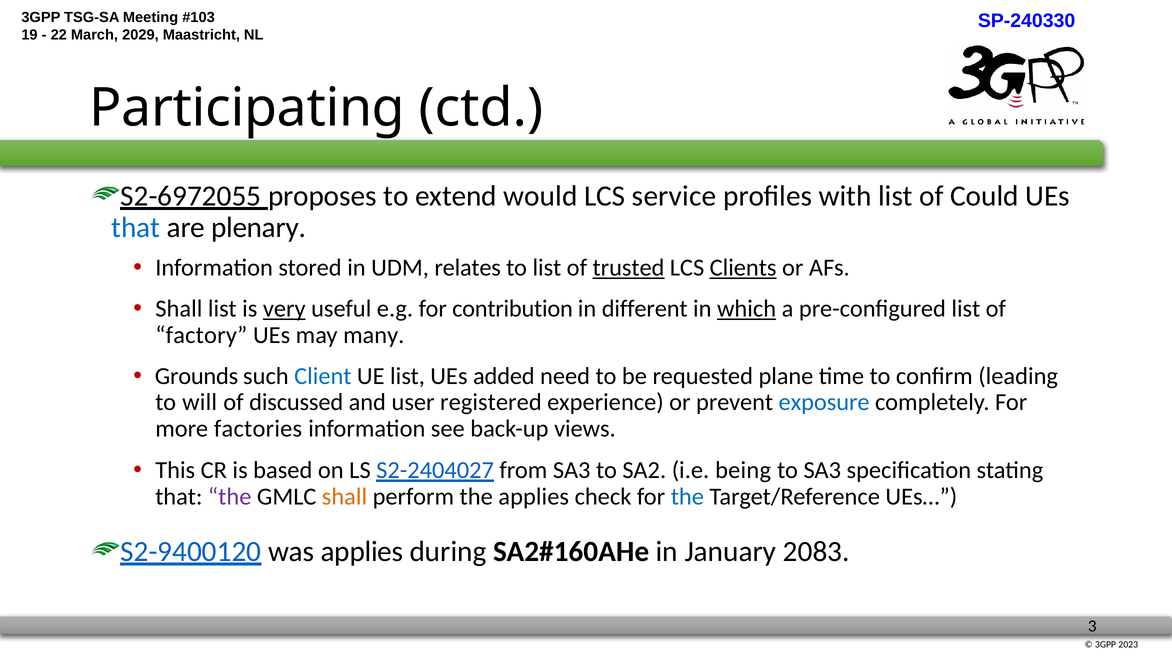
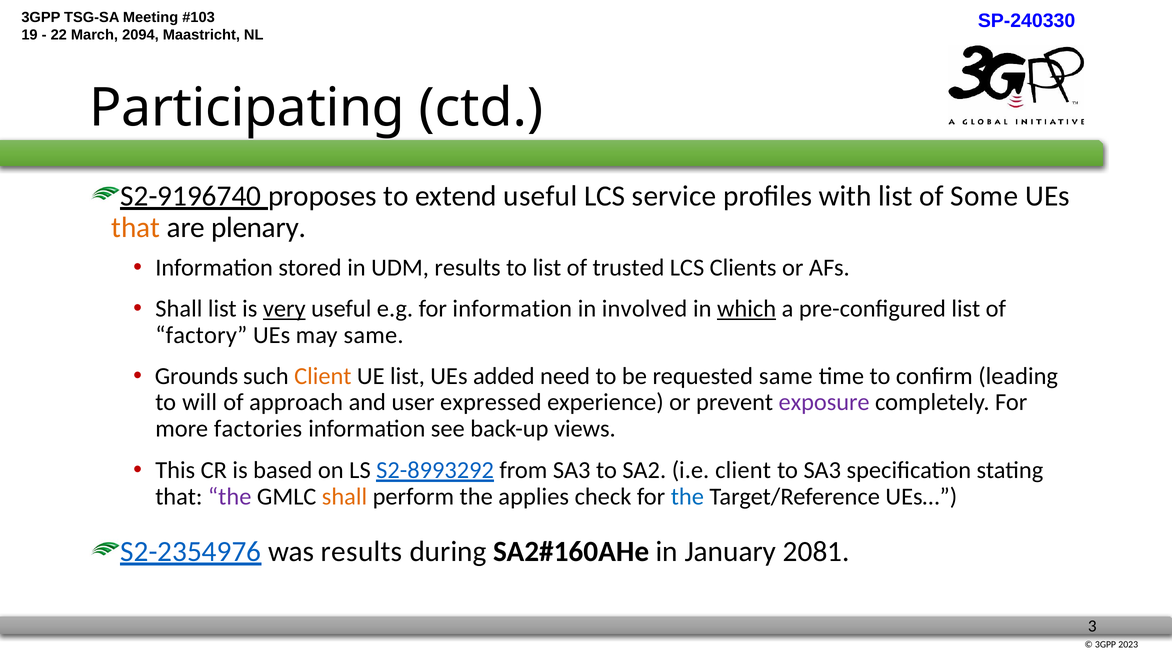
2029: 2029 -> 2094
S2-6972055: S2-6972055 -> S2-9196740
extend would: would -> useful
Could: Could -> Some
that at (136, 228) colour: blue -> orange
UDM relates: relates -> results
trusted underline: present -> none
Clients underline: present -> none
for contribution: contribution -> information
different: different -> involved
may many: many -> same
Client at (323, 376) colour: blue -> orange
requested plane: plane -> same
discussed: discussed -> approach
registered: registered -> expressed
exposure colour: blue -> purple
S2-2404027: S2-2404027 -> S2-8993292
i.e being: being -> client
S2-9400120: S2-9400120 -> S2-2354976
was applies: applies -> results
2083: 2083 -> 2081
